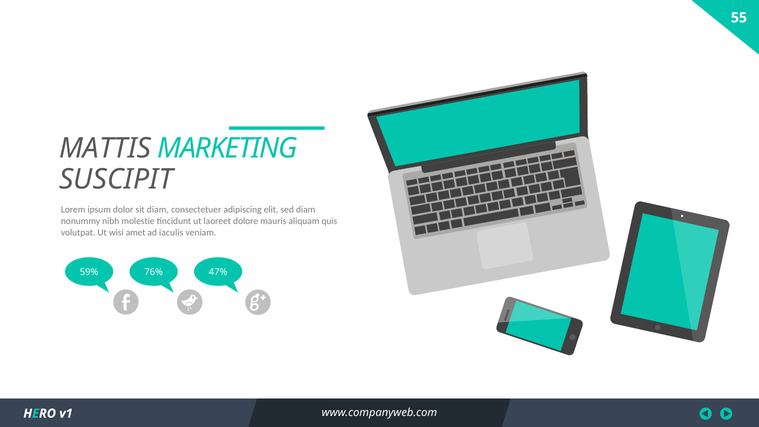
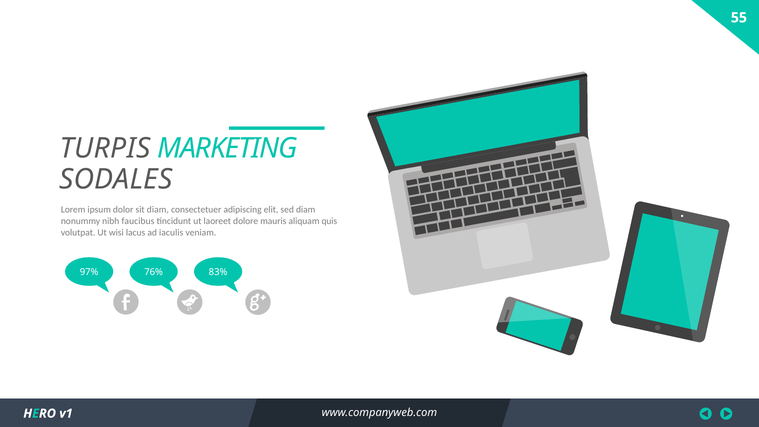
MATTIS: MATTIS -> TURPIS
SUSCIPIT: SUSCIPIT -> SODALES
molestie: molestie -> faucibus
amet: amet -> lacus
59%: 59% -> 97%
47%: 47% -> 83%
